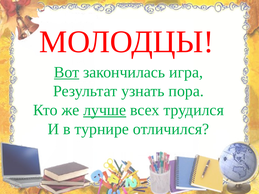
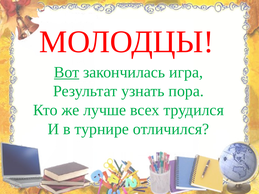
лучше underline: present -> none
